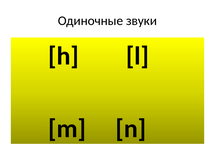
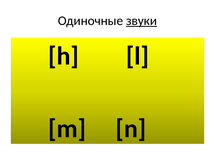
звуки underline: none -> present
